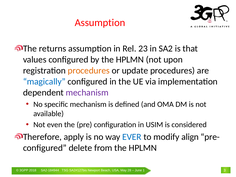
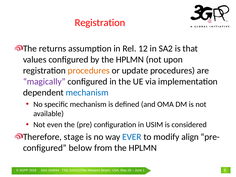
Assumption at (100, 23): Assumption -> Registration
23: 23 -> 12
magically colour: blue -> purple
mechanism at (87, 93) colour: purple -> blue
apply: apply -> stage
delete: delete -> below
